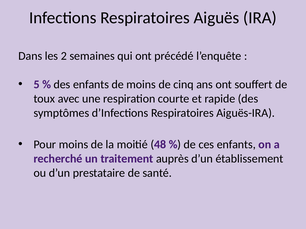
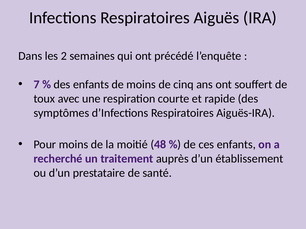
5: 5 -> 7
